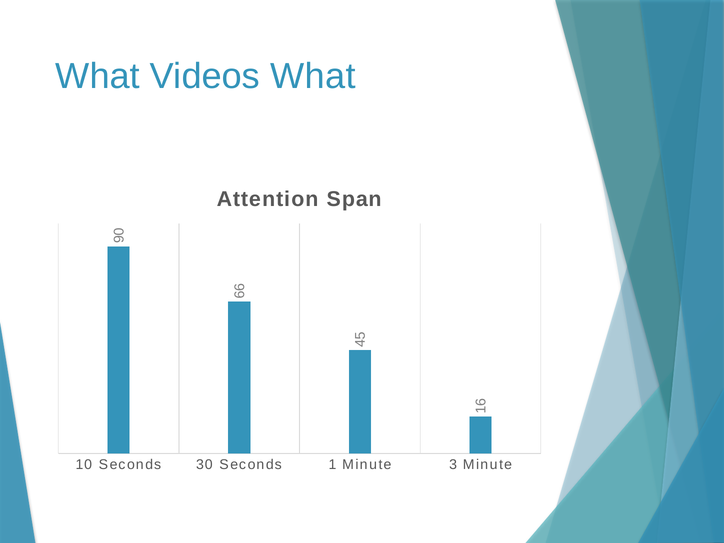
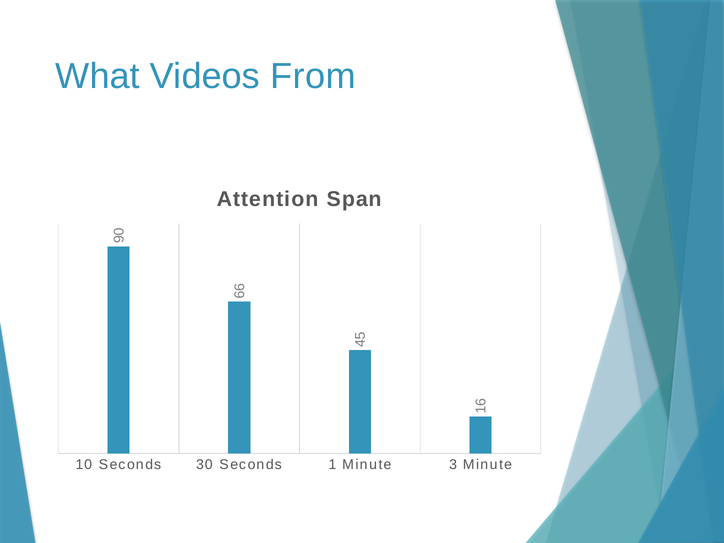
Videos What: What -> From
